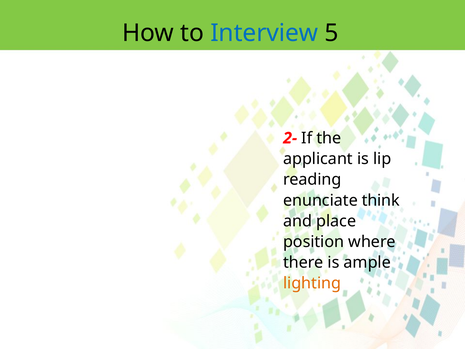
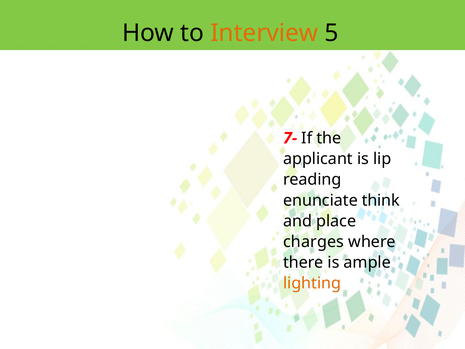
Interview colour: blue -> orange
2-: 2- -> 7-
position: position -> charges
